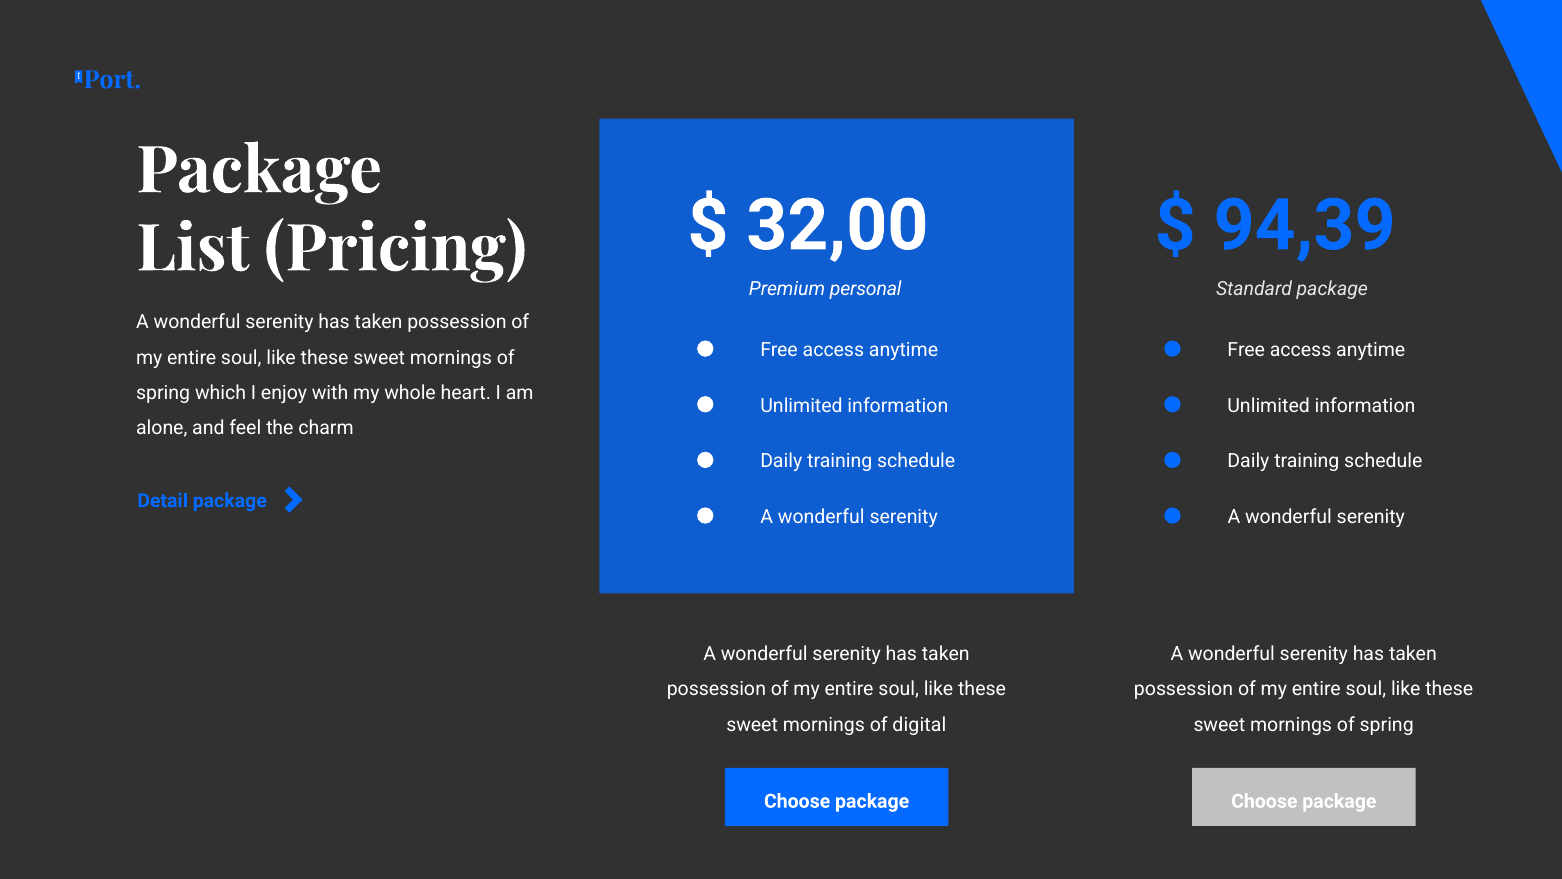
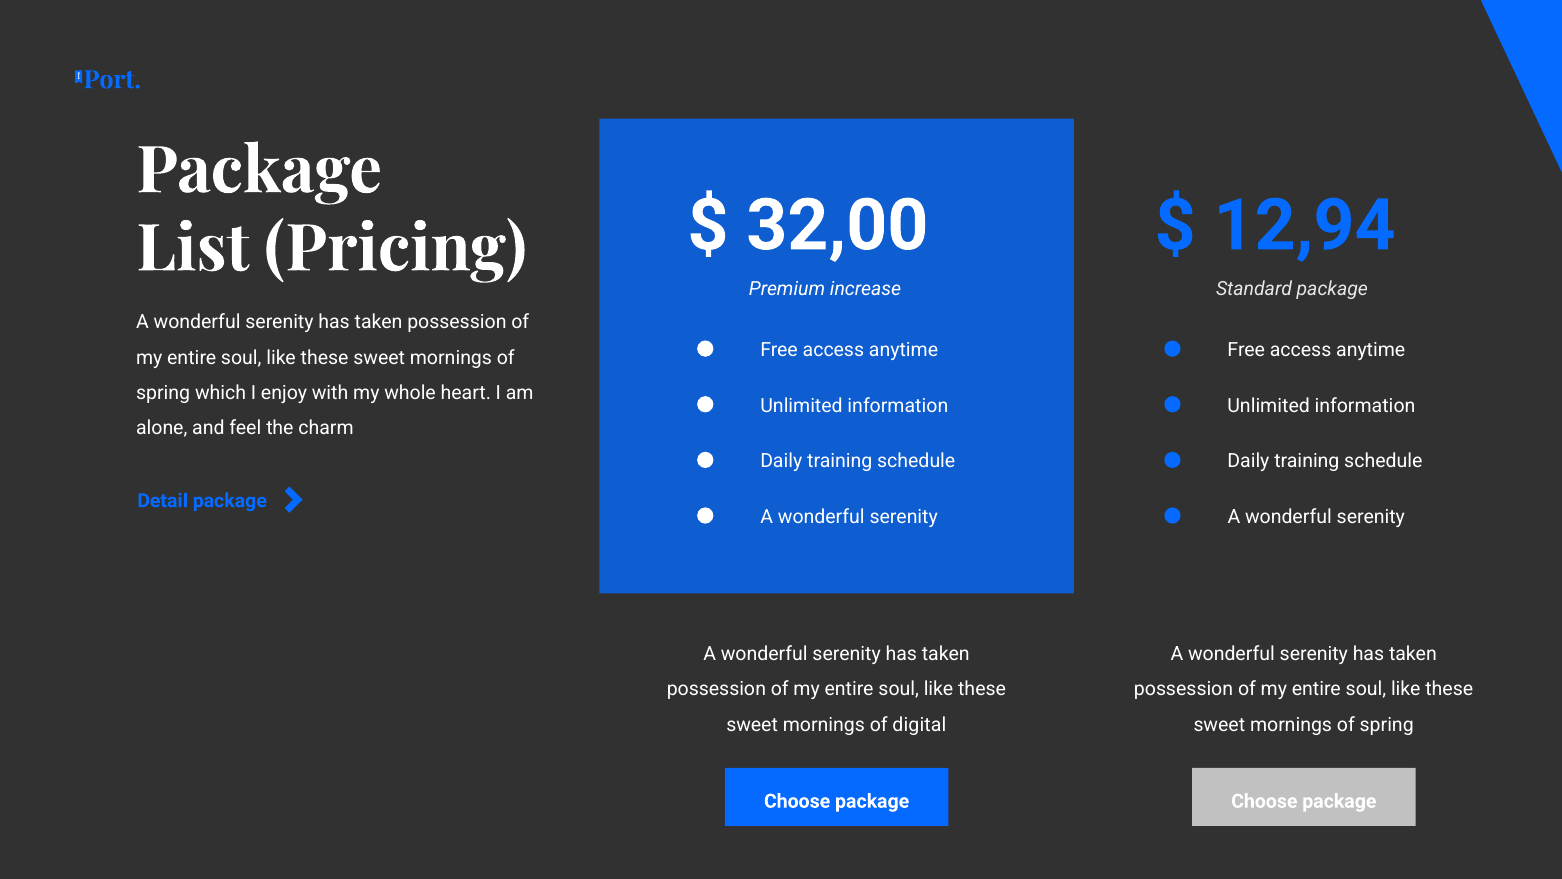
94,39: 94,39 -> 12,94
personal: personal -> increase
